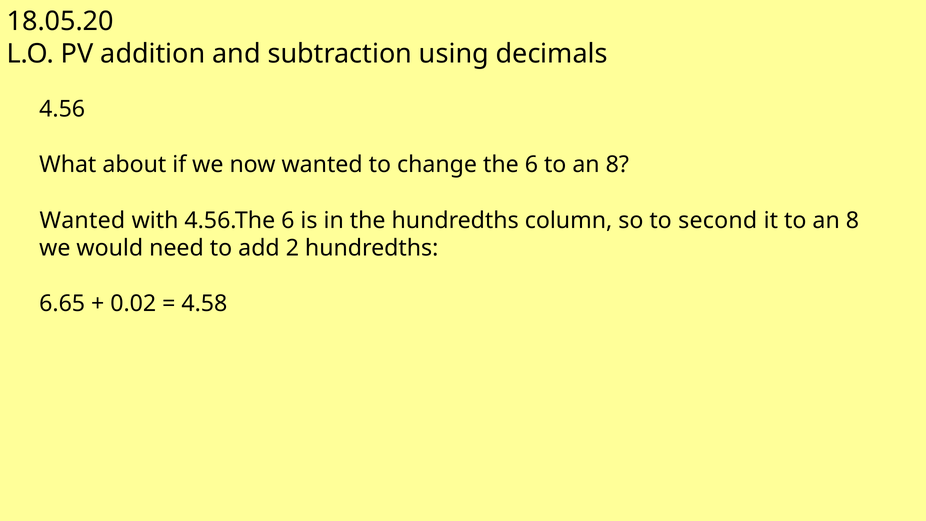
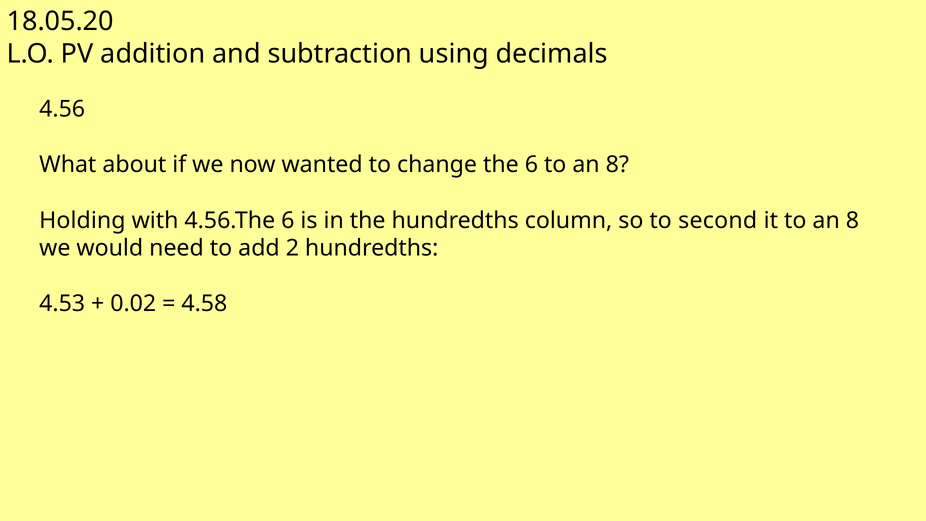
Wanted at (82, 220): Wanted -> Holding
6.65: 6.65 -> 4.53
